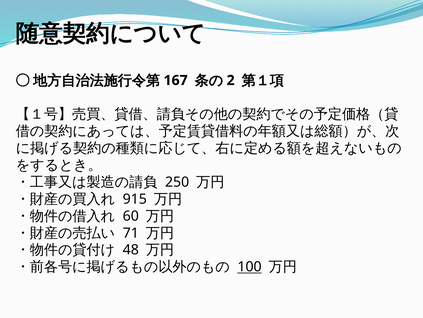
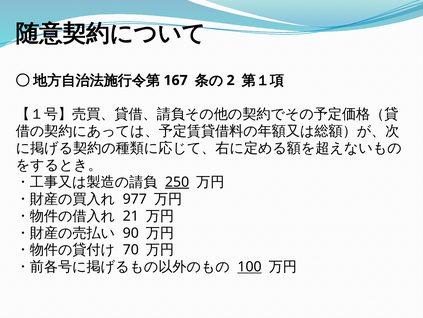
250 underline: none -> present
915: 915 -> 977
60: 60 -> 21
71: 71 -> 90
48: 48 -> 70
